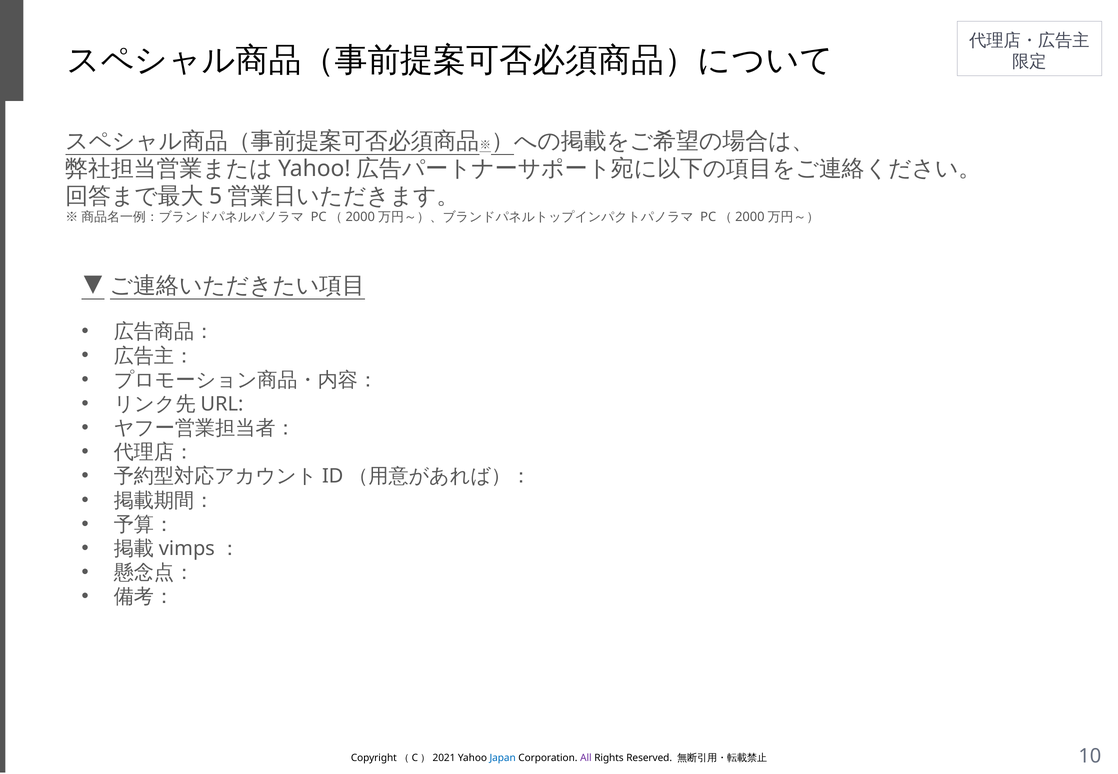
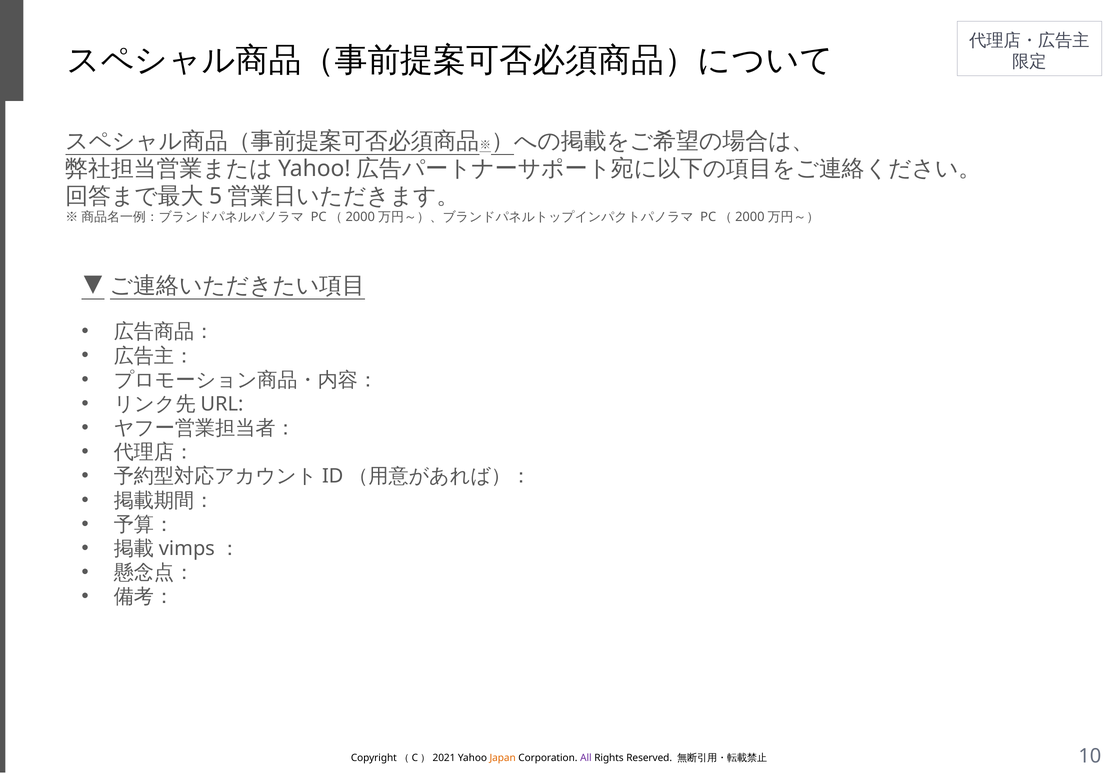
Japan colour: blue -> orange
